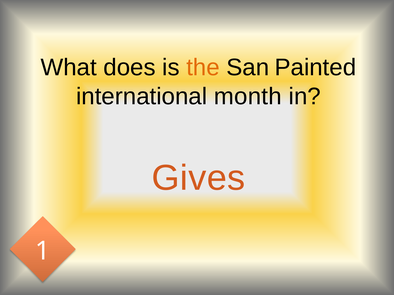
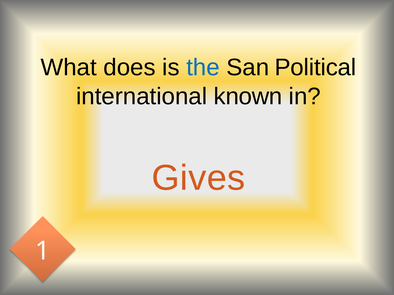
the colour: orange -> blue
Painted: Painted -> Political
month: month -> known
